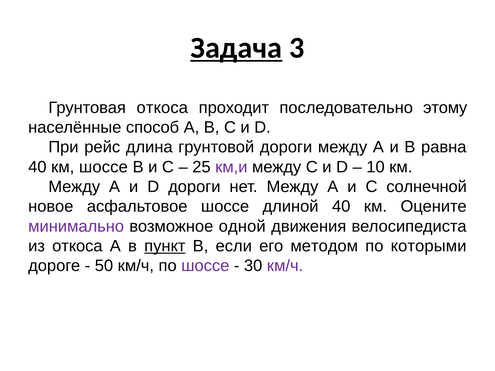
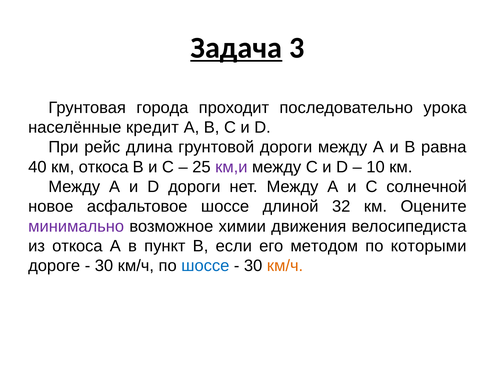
Грунтовая откоса: откоса -> города
этому: этому -> урока
способ: способ -> кредит
км шоссе: шоссе -> откоса
длиной 40: 40 -> 32
одной: одной -> химии
пункт underline: present -> none
50 at (104, 266): 50 -> 30
шоссе at (205, 266) colour: purple -> blue
км/ч at (285, 266) colour: purple -> orange
